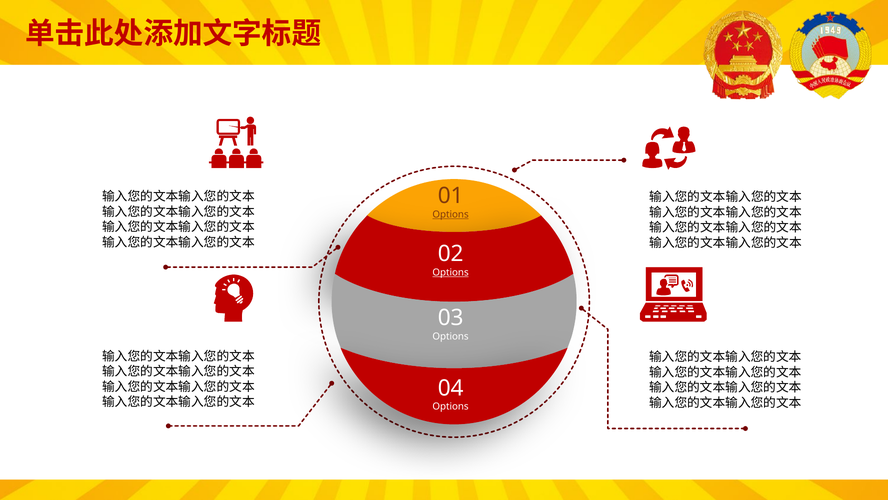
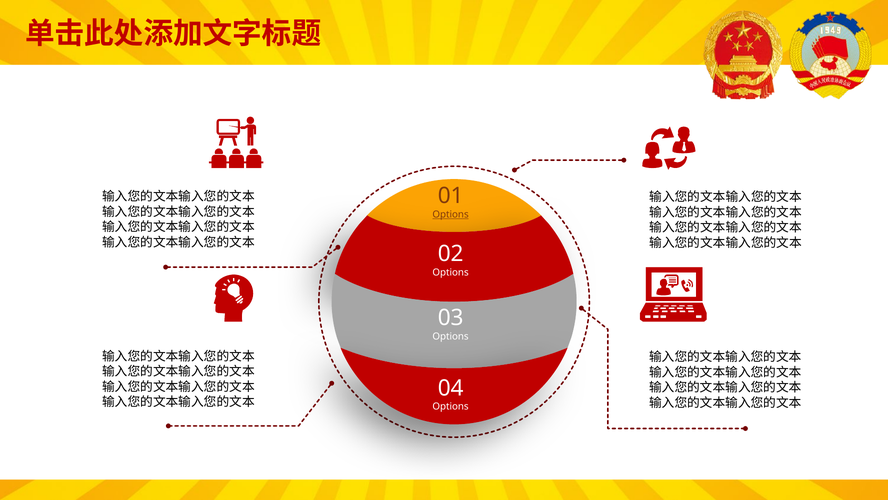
Options at (451, 272) underline: present -> none
